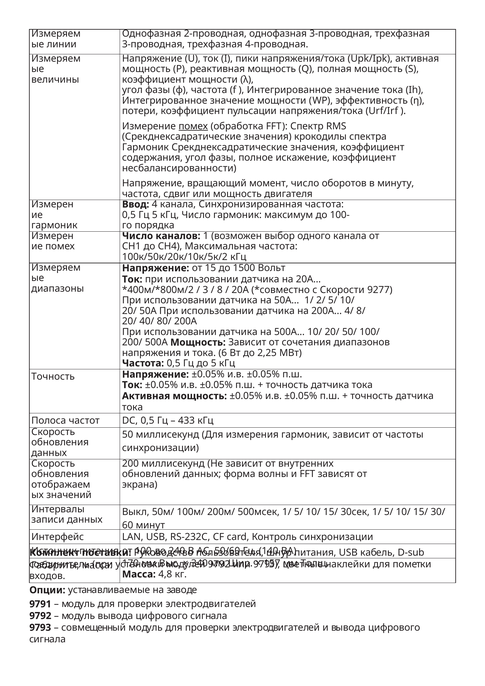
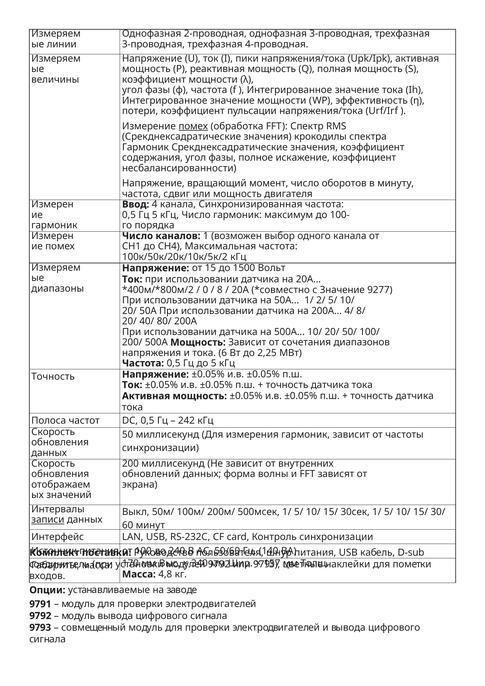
3: 3 -> 0
с Скорости: Скорости -> Значение
433: 433 -> 242
записи underline: none -> present
